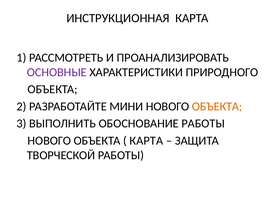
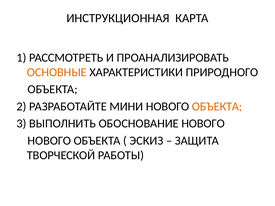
ОСНОВНЫЕ colour: purple -> orange
ОБОСНОВАНИЕ РАБОТЫ: РАБОТЫ -> НОВОГО
КАРТА at (146, 141): КАРТА -> ЭСКИЗ
